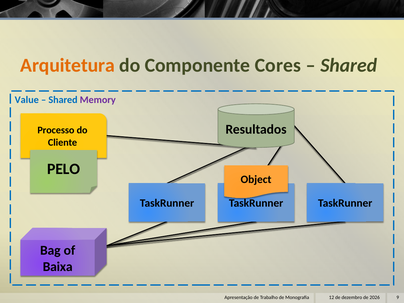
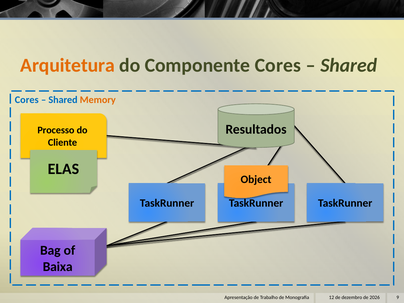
Value at (27, 100): Value -> Cores
Memory colour: purple -> orange
PELO: PELO -> ELAS
